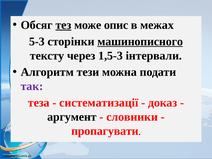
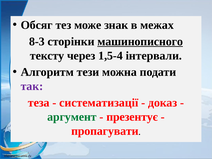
тез underline: present -> none
опис: опис -> знак
5-3: 5-3 -> 8-3
1,5-3: 1,5-3 -> 1,5-4
аргумент colour: black -> green
словники: словники -> презентує
